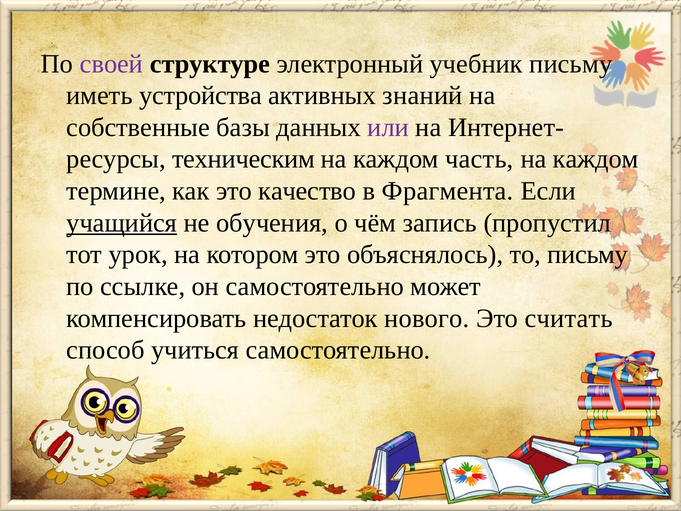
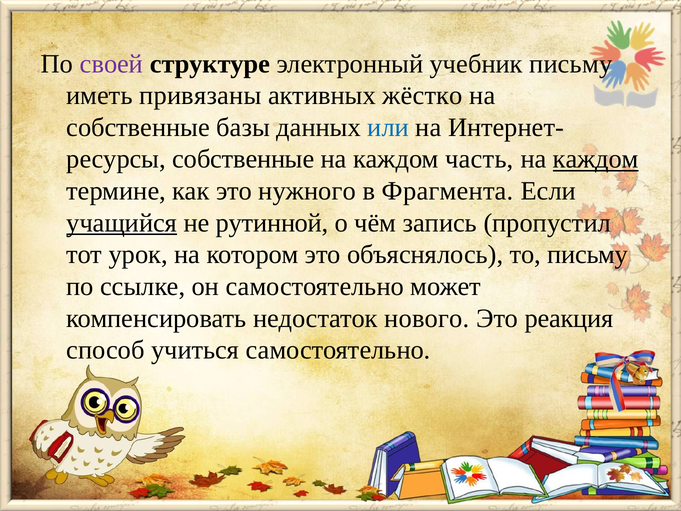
устройства: устройства -> привязаны
знаний: знаний -> жёстко
или colour: purple -> blue
техническим at (243, 159): техническим -> собственные
каждом at (596, 159) underline: none -> present
качество: качество -> нужного
обучения: обучения -> рутинной
считать: считать -> реакция
